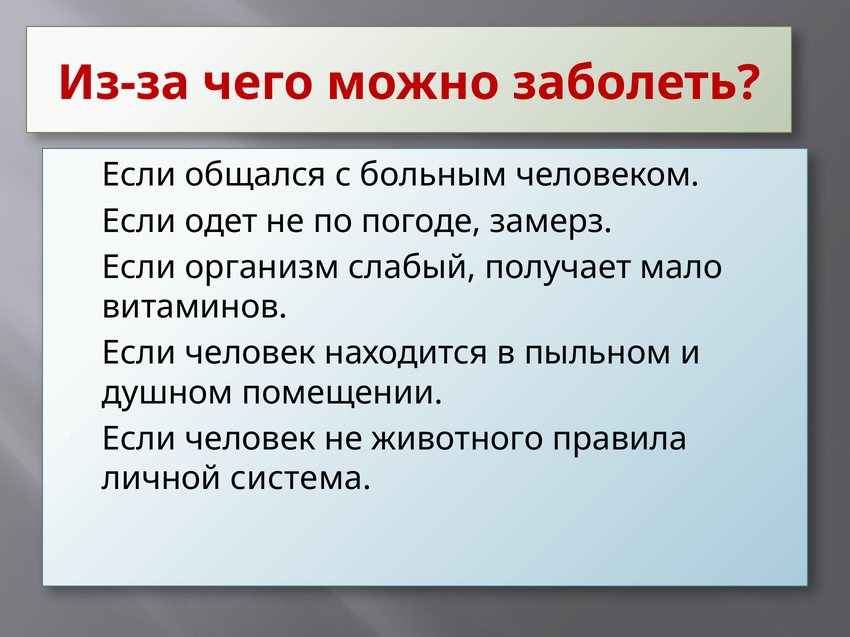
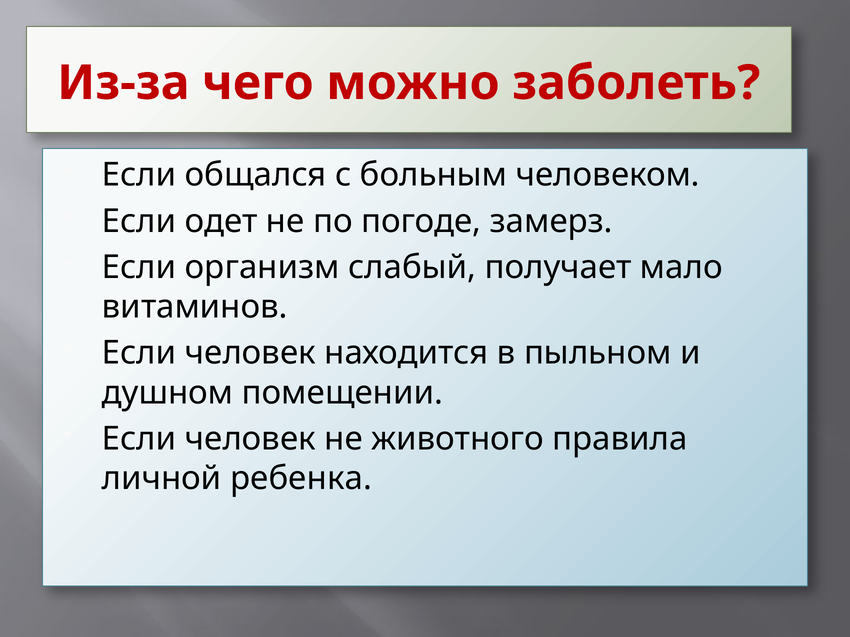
система: система -> ребенка
